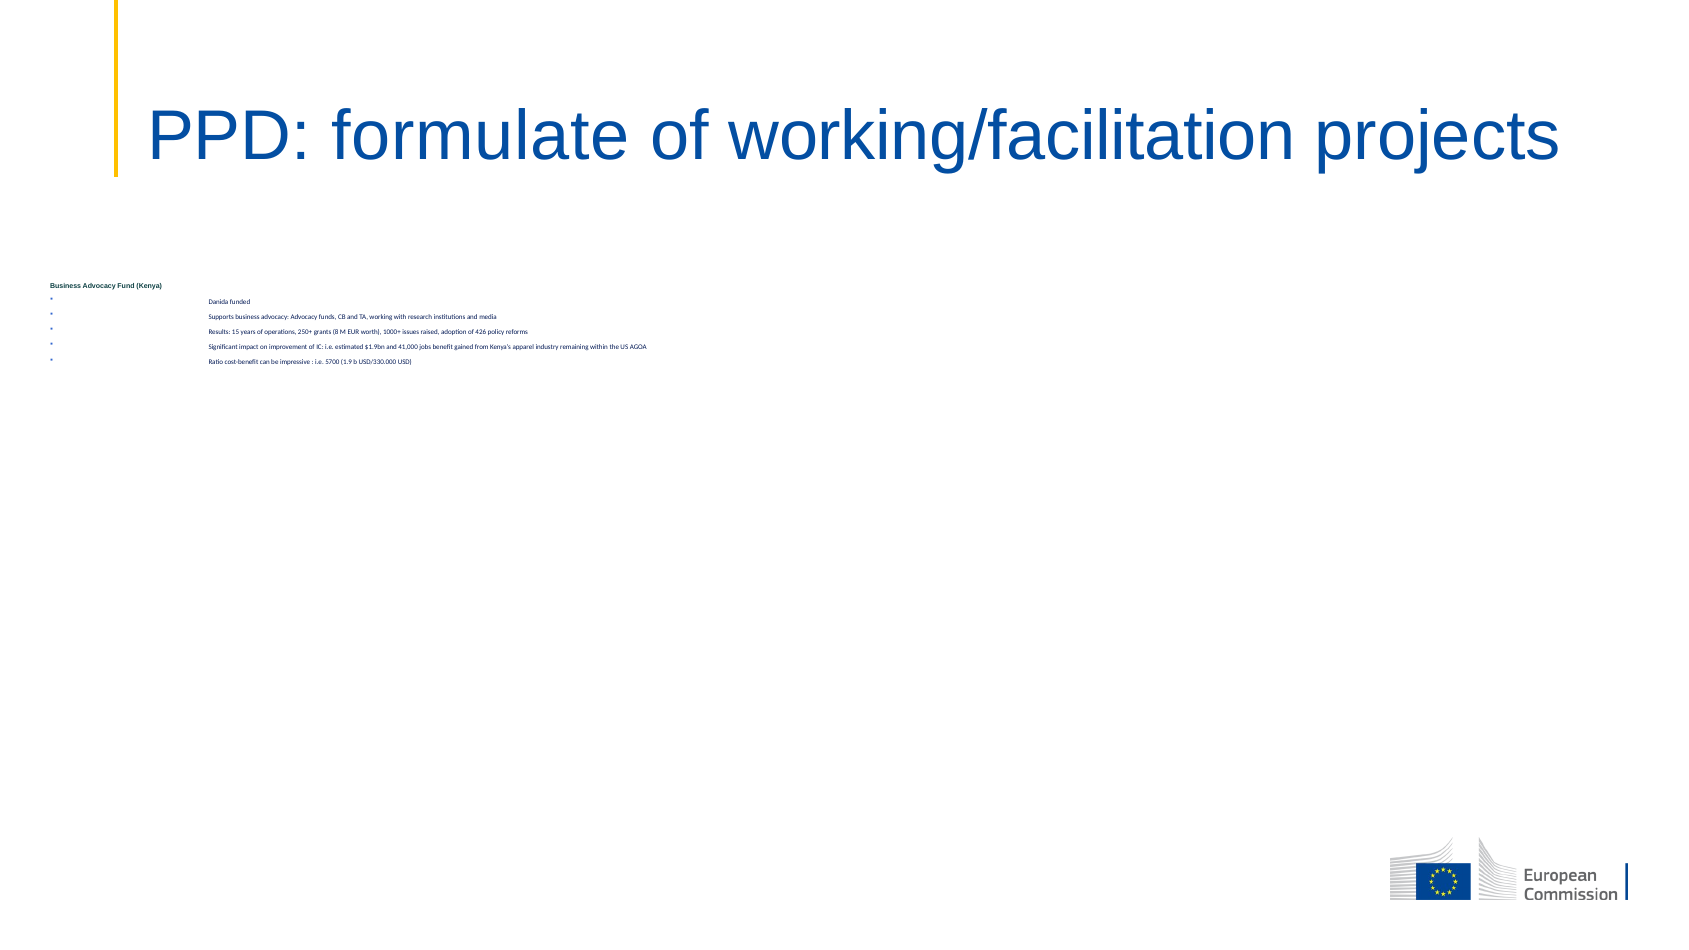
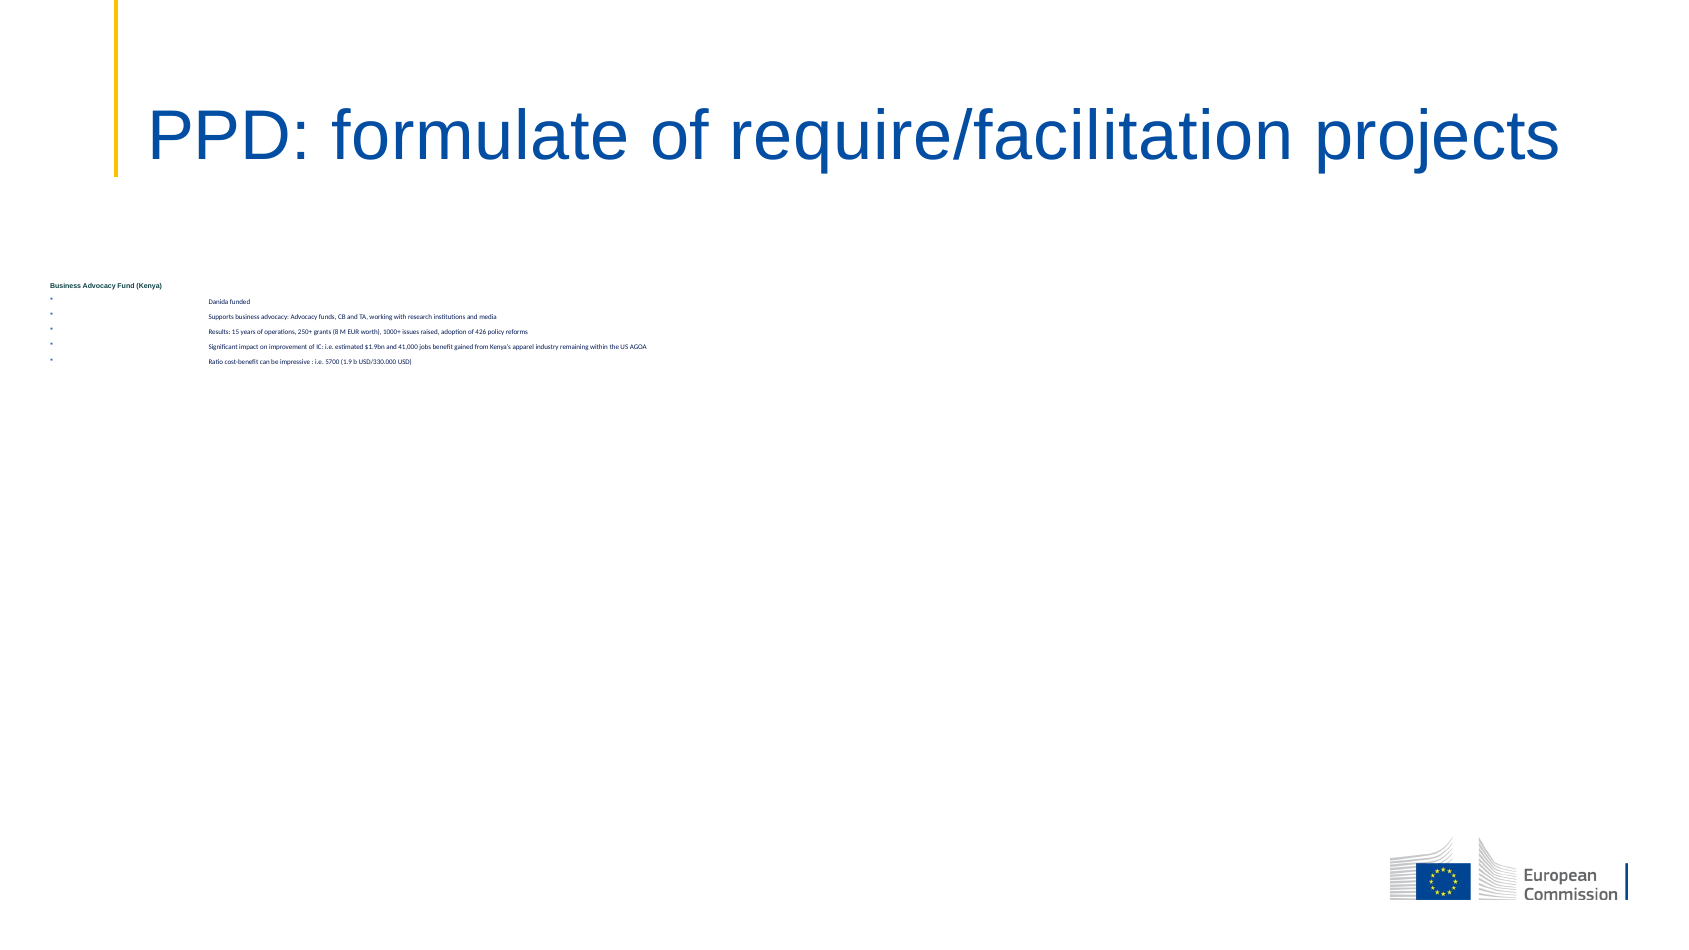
working/facilitation: working/facilitation -> require/facilitation
